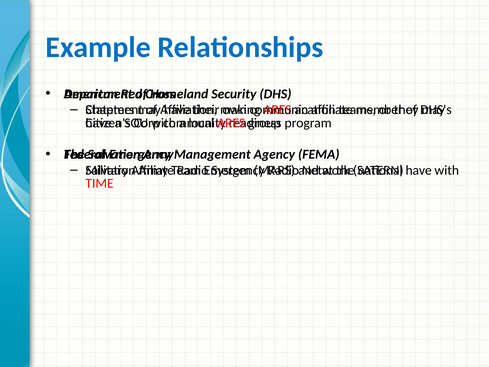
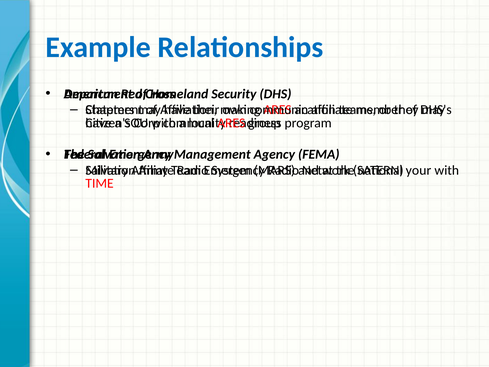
have at (419, 170): have -> your
